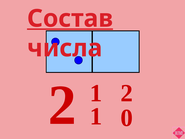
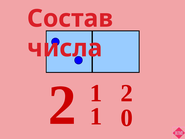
Состав underline: present -> none
